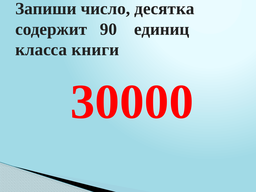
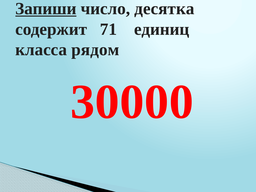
Запиши underline: none -> present
90: 90 -> 71
книги: книги -> рядом
